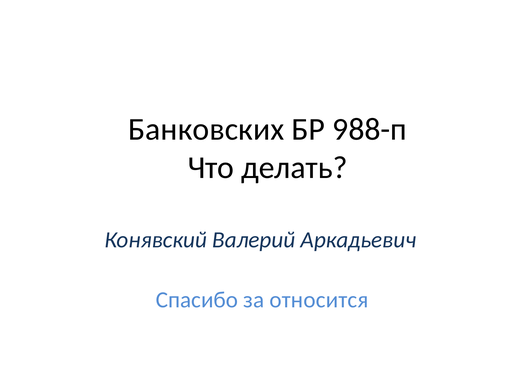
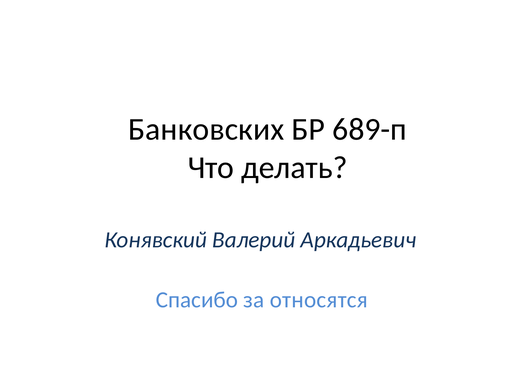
988-п: 988-п -> 689-п
относится: относится -> относятся
